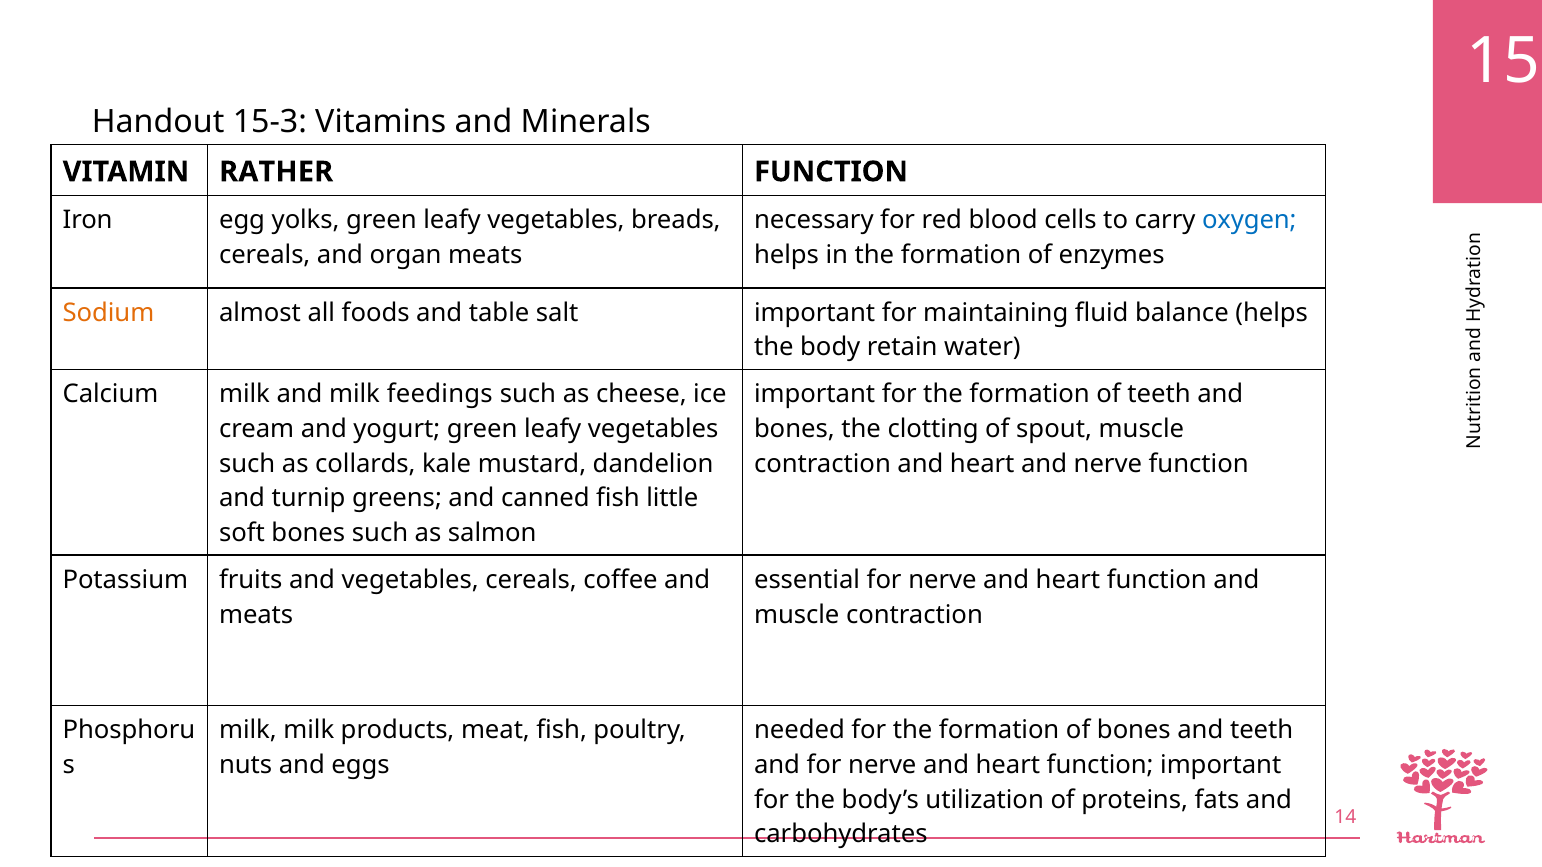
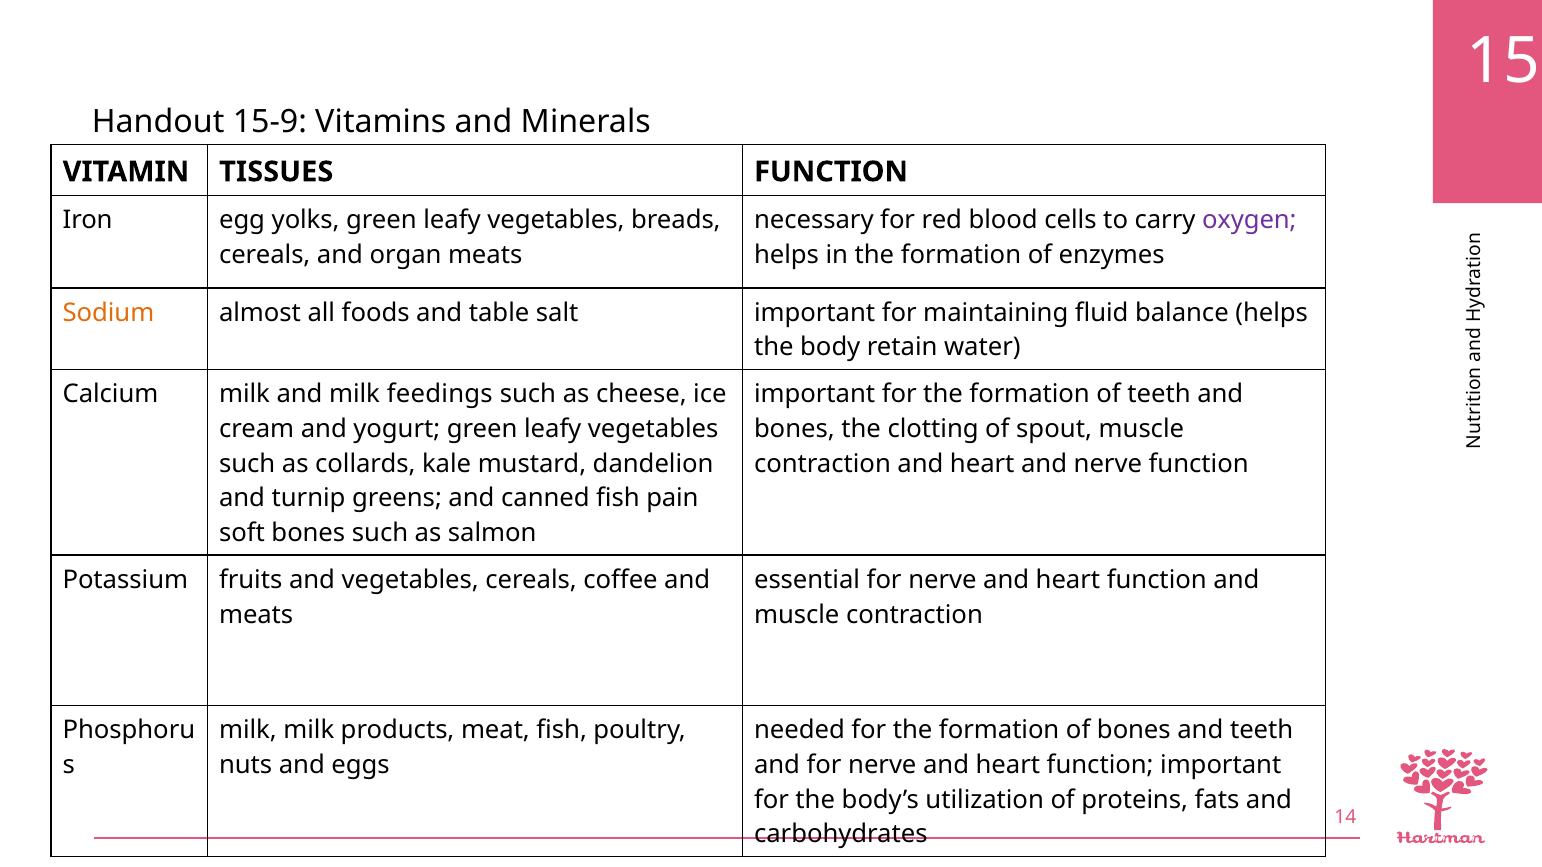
15-3: 15-3 -> 15-9
RATHER: RATHER -> TISSUES
oxygen colour: blue -> purple
little: little -> pain
